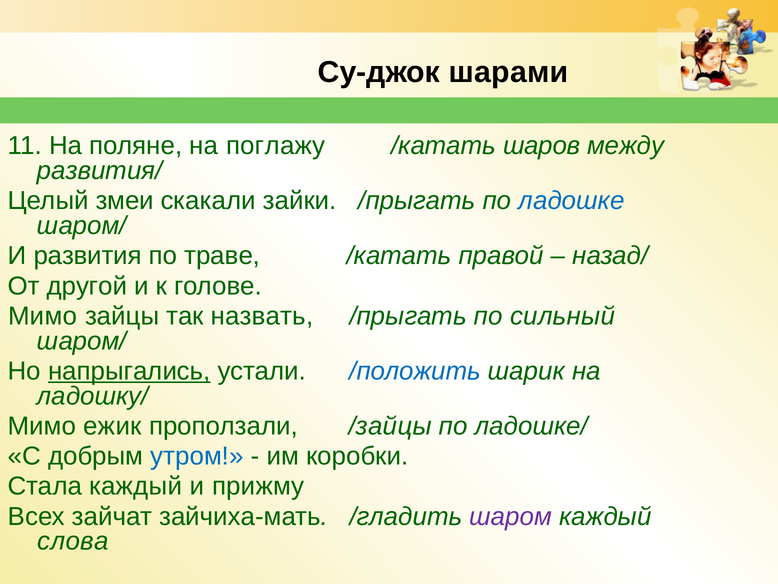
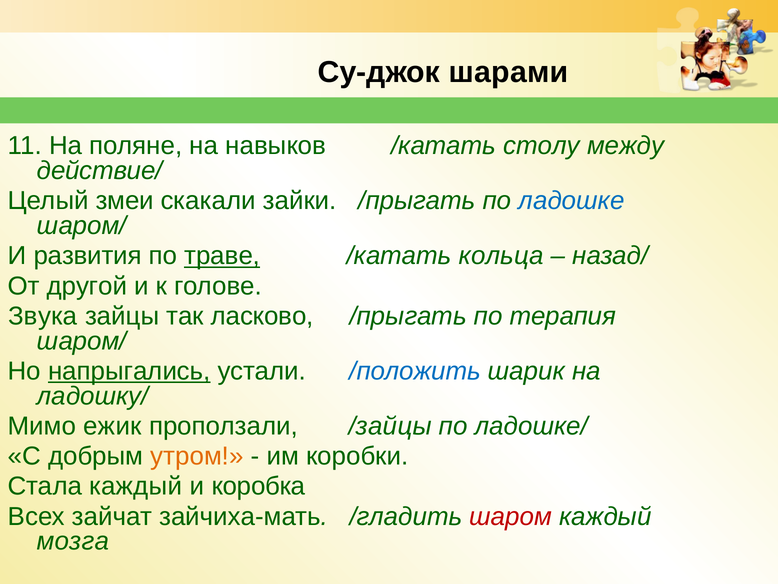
поглажу: поглажу -> навыков
шаров: шаров -> столу
развития/: развития/ -> действие/
траве underline: none -> present
правой: правой -> кольца
Мимо at (43, 316): Мимо -> Звука
назвать: назвать -> ласково
сильный: сильный -> терапия
утром colour: blue -> orange
прижму: прижму -> коробка
шаром colour: purple -> red
слова: слова -> мозга
